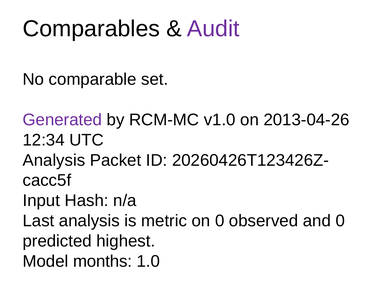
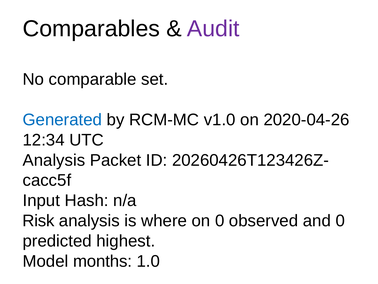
Generated colour: purple -> blue
2013-04-26: 2013-04-26 -> 2020-04-26
Last: Last -> Risk
metric: metric -> where
